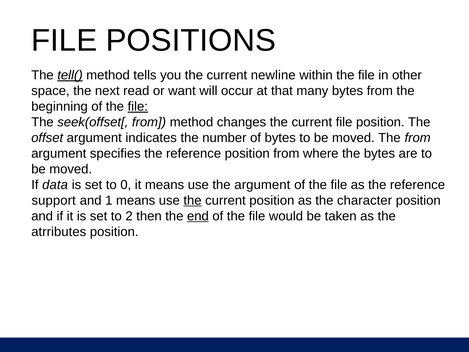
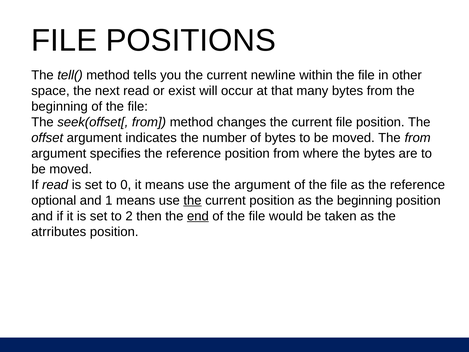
tell( underline: present -> none
want: want -> exist
file at (138, 106) underline: present -> none
If data: data -> read
support: support -> optional
as the character: character -> beginning
